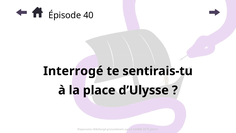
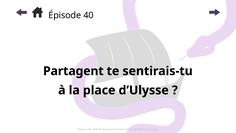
Interrogé: Interrogé -> Partagent
